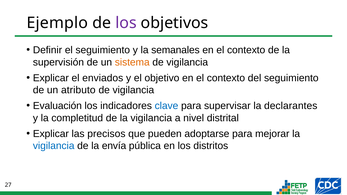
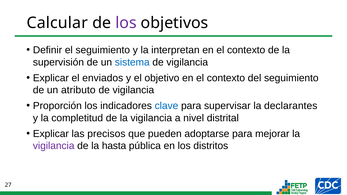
Ejemplo: Ejemplo -> Calcular
semanales: semanales -> interpretan
sistema colour: orange -> blue
Evaluación: Evaluación -> Proporción
vigilancia at (54, 146) colour: blue -> purple
envía: envía -> hasta
